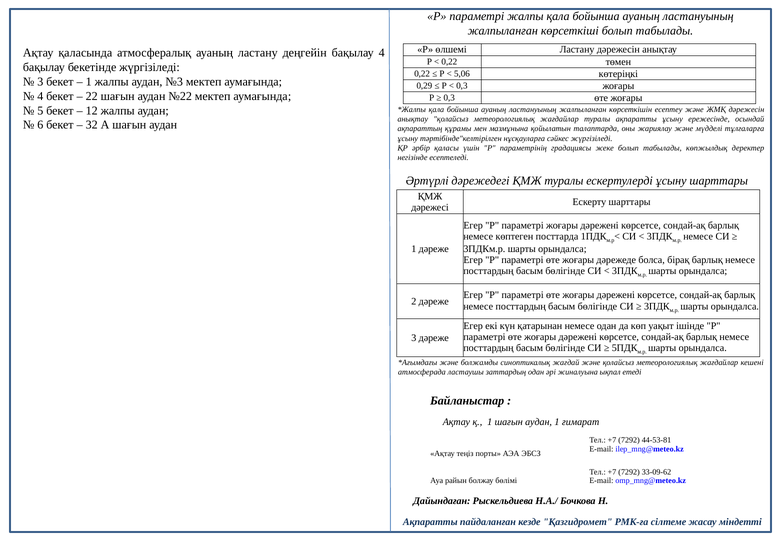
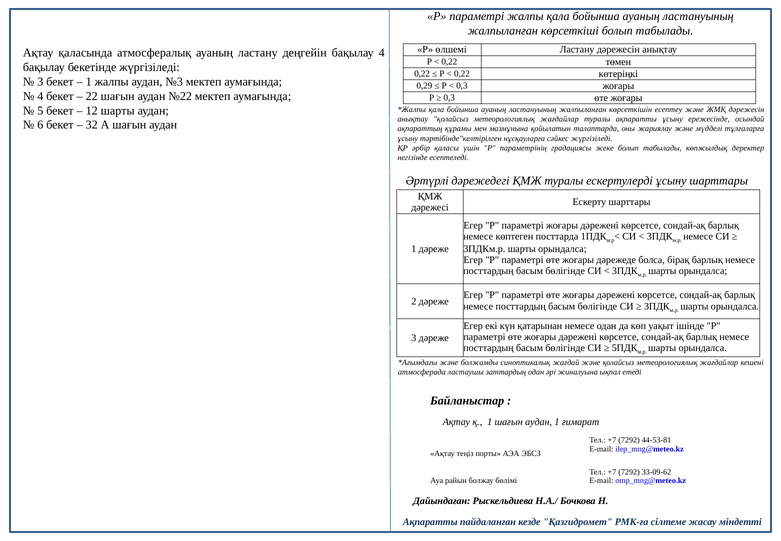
5,06 at (462, 74): 5,06 -> 0,22
12 жалпы: жалпы -> шарты
